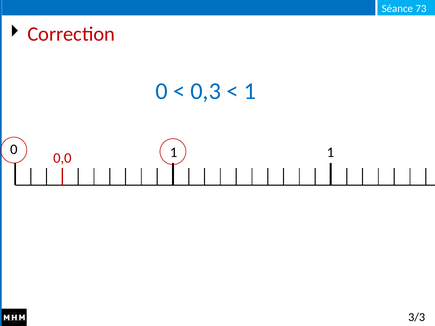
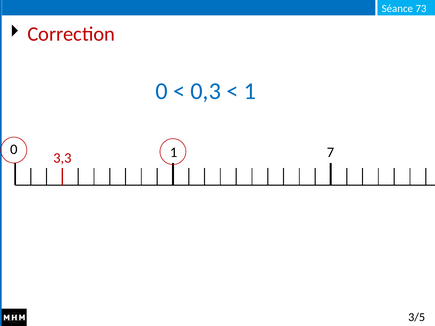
0 1: 1 -> 7
0,0: 0,0 -> 3,3
3/3: 3/3 -> 3/5
